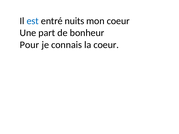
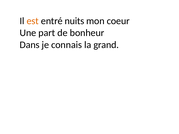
est colour: blue -> orange
Pour: Pour -> Dans
la coeur: coeur -> grand
